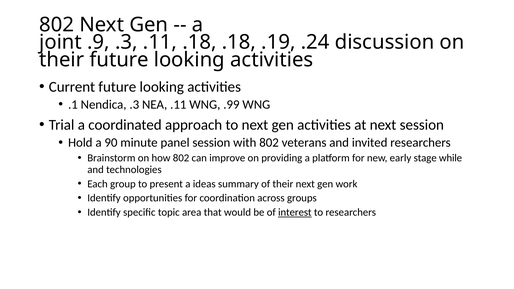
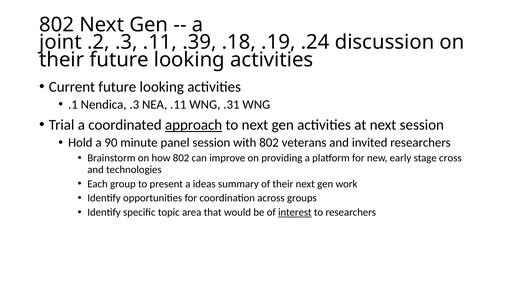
.9: .9 -> .2
.11 .18: .18 -> .39
.99: .99 -> .31
approach underline: none -> present
while: while -> cross
